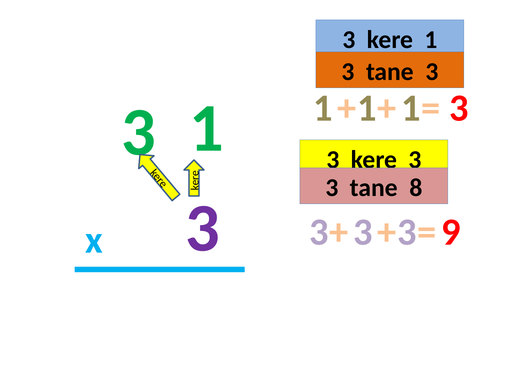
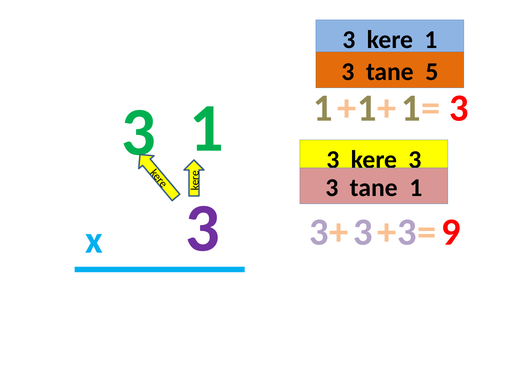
tane 3: 3 -> 5
tane 8: 8 -> 1
